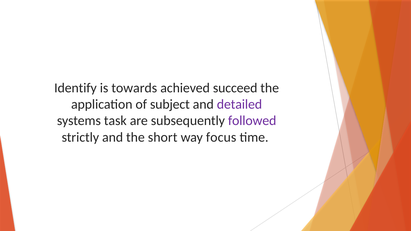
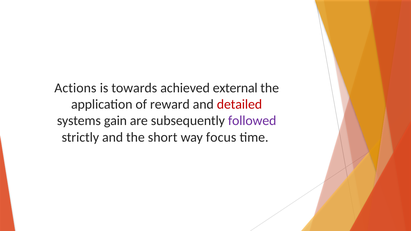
Identify: Identify -> Actions
succeed: succeed -> external
subject: subject -> reward
detailed colour: purple -> red
task: task -> gain
